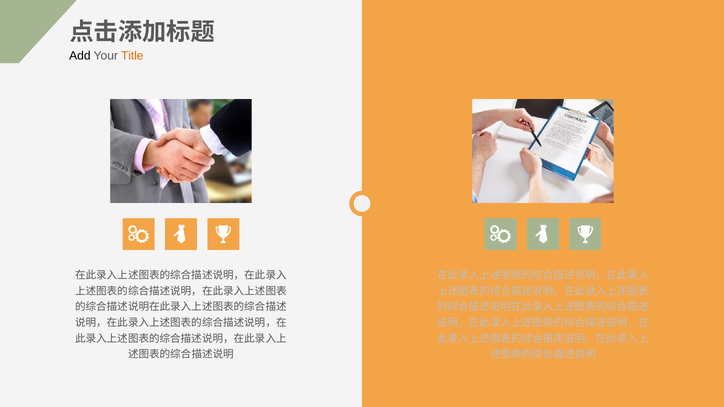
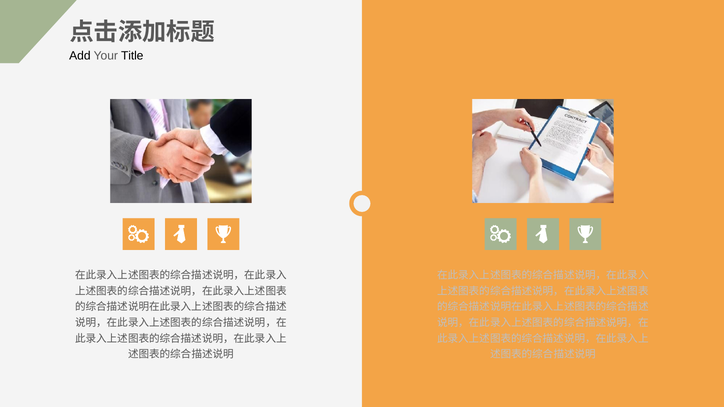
Title colour: orange -> black
